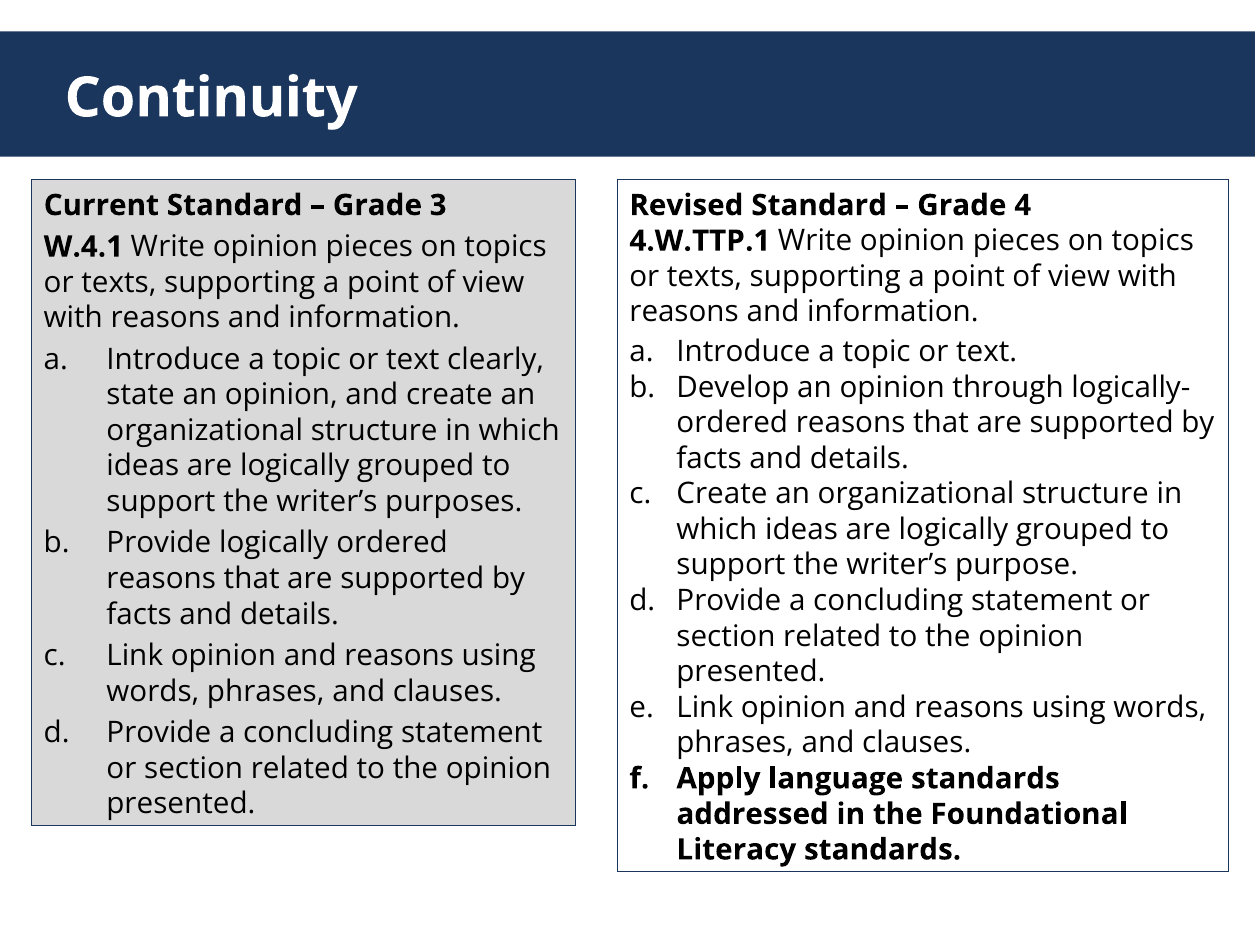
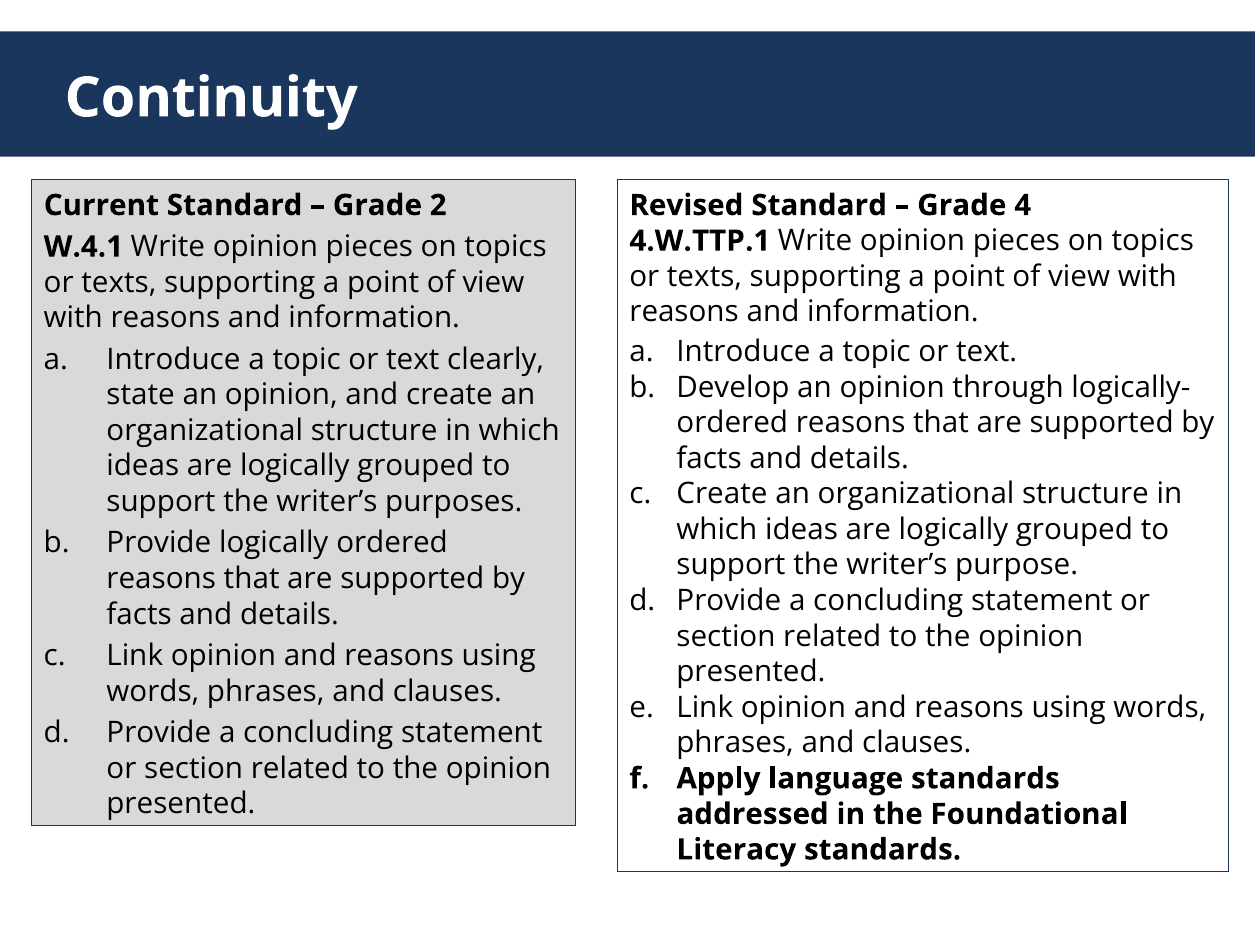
3: 3 -> 2
